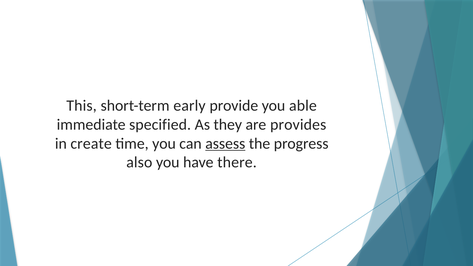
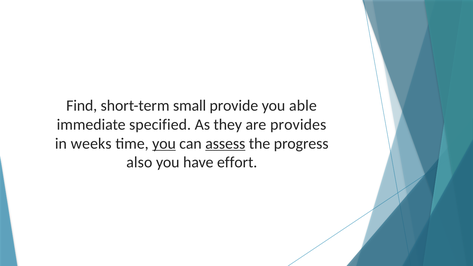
This: This -> Find
early: early -> small
create: create -> weeks
you at (164, 144) underline: none -> present
there: there -> effort
